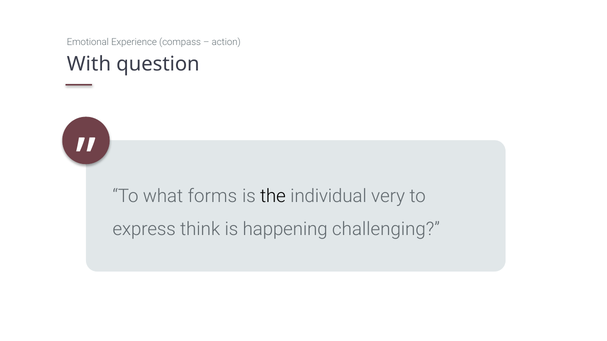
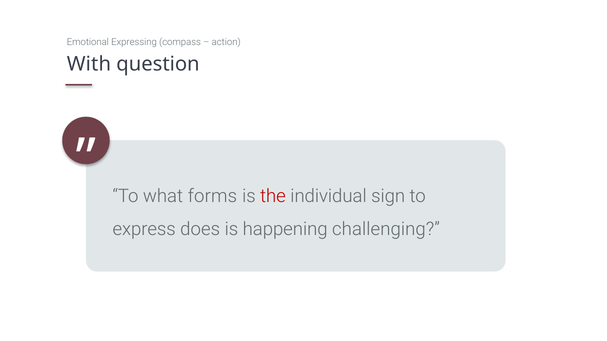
Experience: Experience -> Expressing
the colour: black -> red
very: very -> sign
think: think -> does
